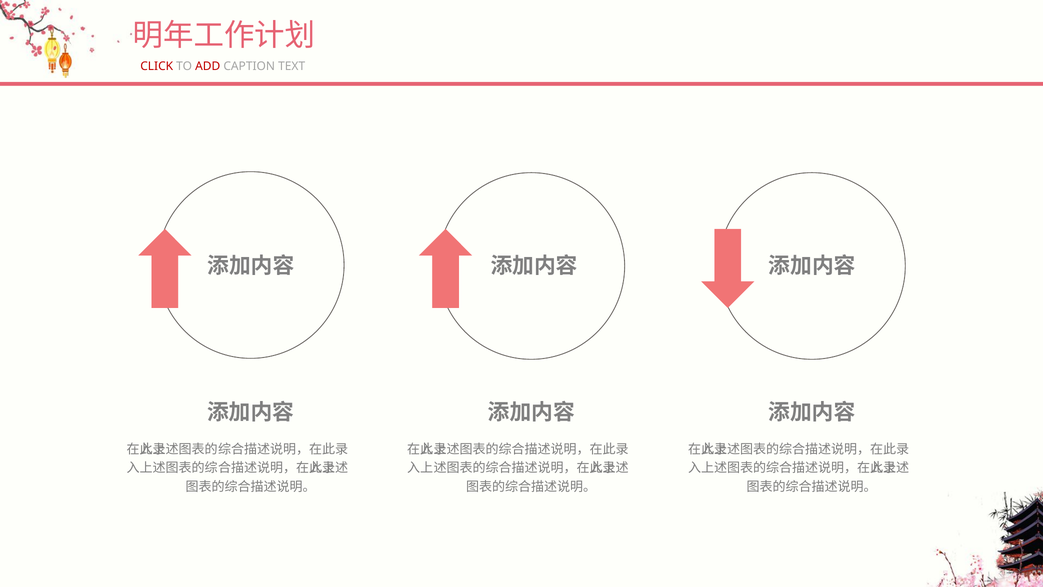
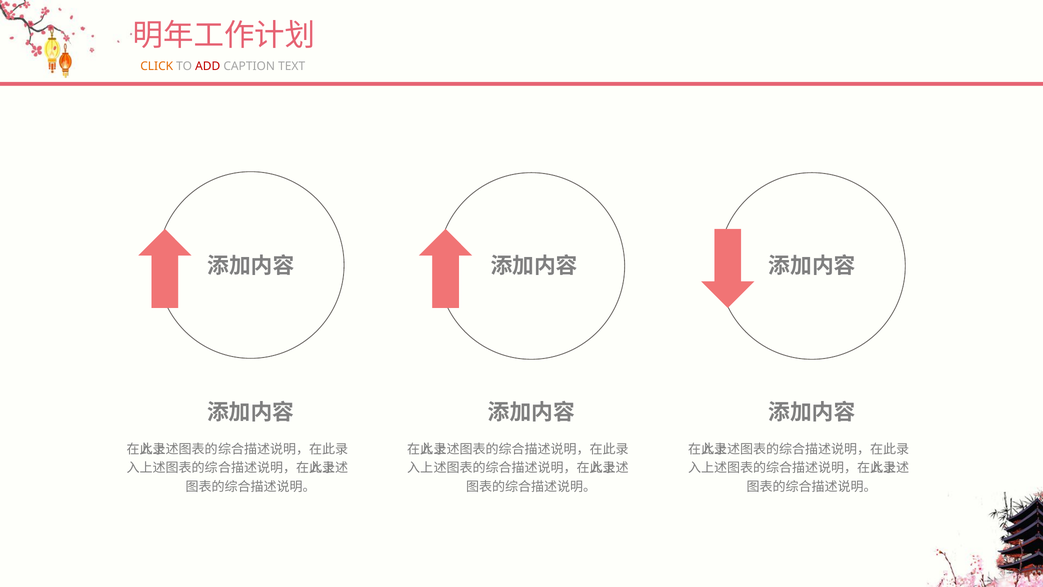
CLICK colour: red -> orange
